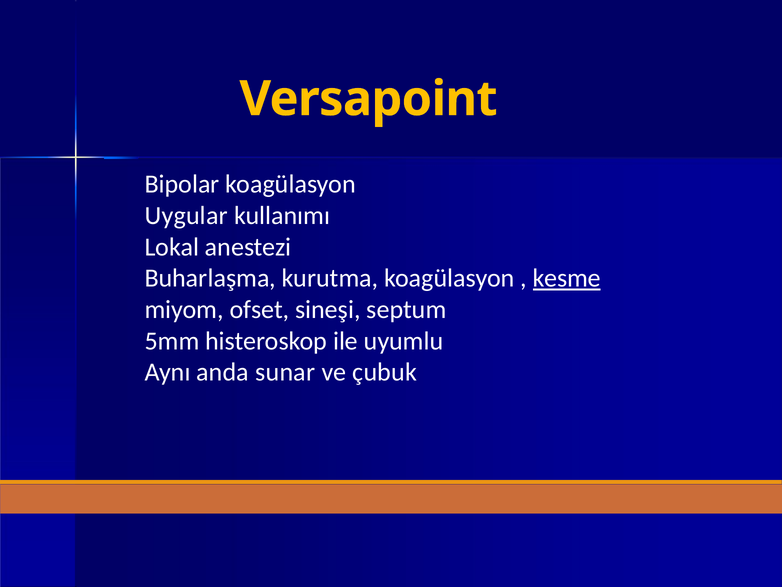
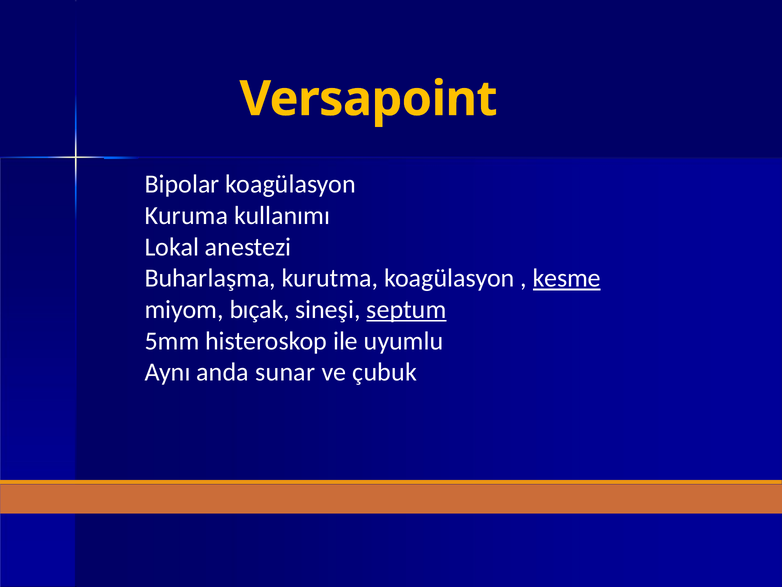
Uygular: Uygular -> Kuruma
ofset: ofset -> bıçak
septum underline: none -> present
